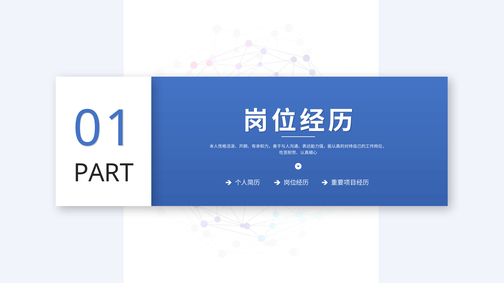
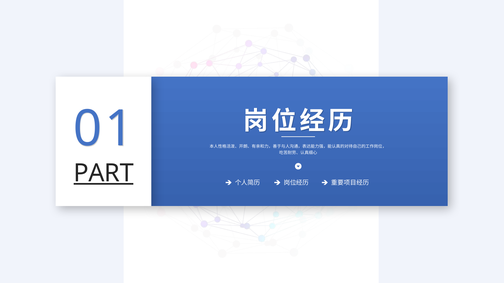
PART underline: none -> present
